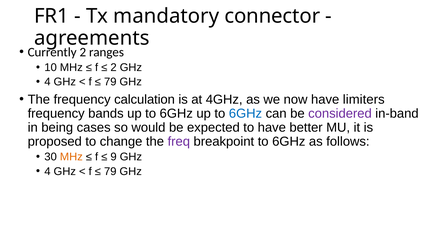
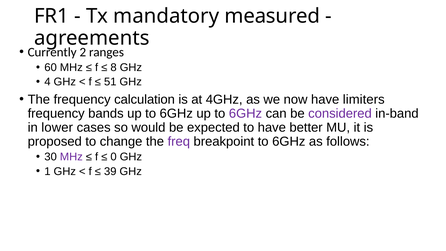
connector: connector -> measured
10: 10 -> 60
2 at (114, 67): 2 -> 8
79 at (110, 82): 79 -> 51
6GHz at (245, 113) colour: blue -> purple
being: being -> lower
MHz at (71, 157) colour: orange -> purple
9: 9 -> 0
4 at (47, 171): 4 -> 1
79 at (110, 171): 79 -> 39
